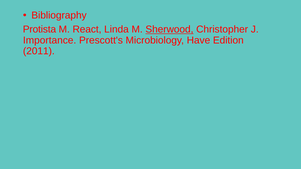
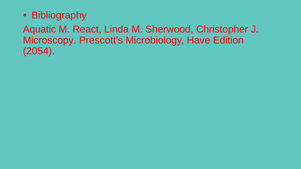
Protista: Protista -> Aquatic
Sherwood underline: present -> none
Importance: Importance -> Microscopy
2011: 2011 -> 2054
